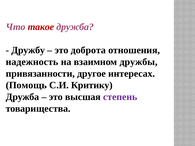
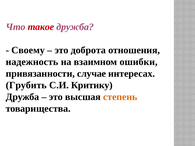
Дружбу: Дружбу -> Своему
дружбы: дружбы -> ошибки
другое: другое -> случае
Помощь: Помощь -> Грубить
степень colour: purple -> orange
